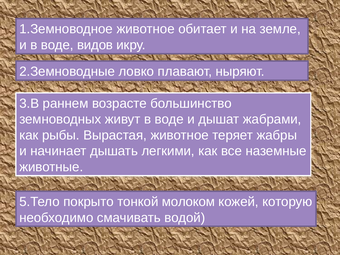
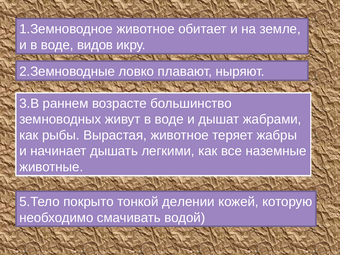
молоком: молоком -> делении
